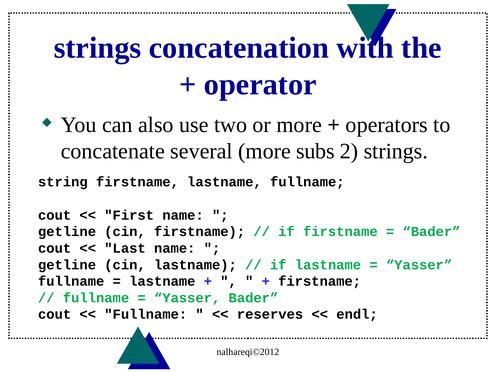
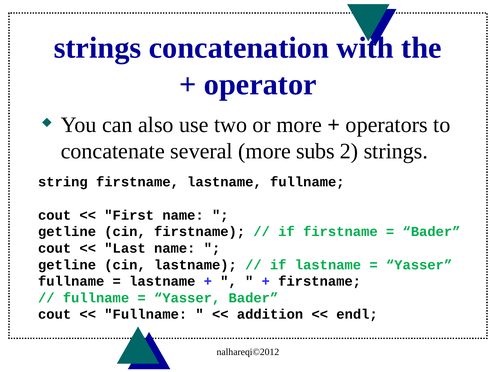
reserves: reserves -> addition
